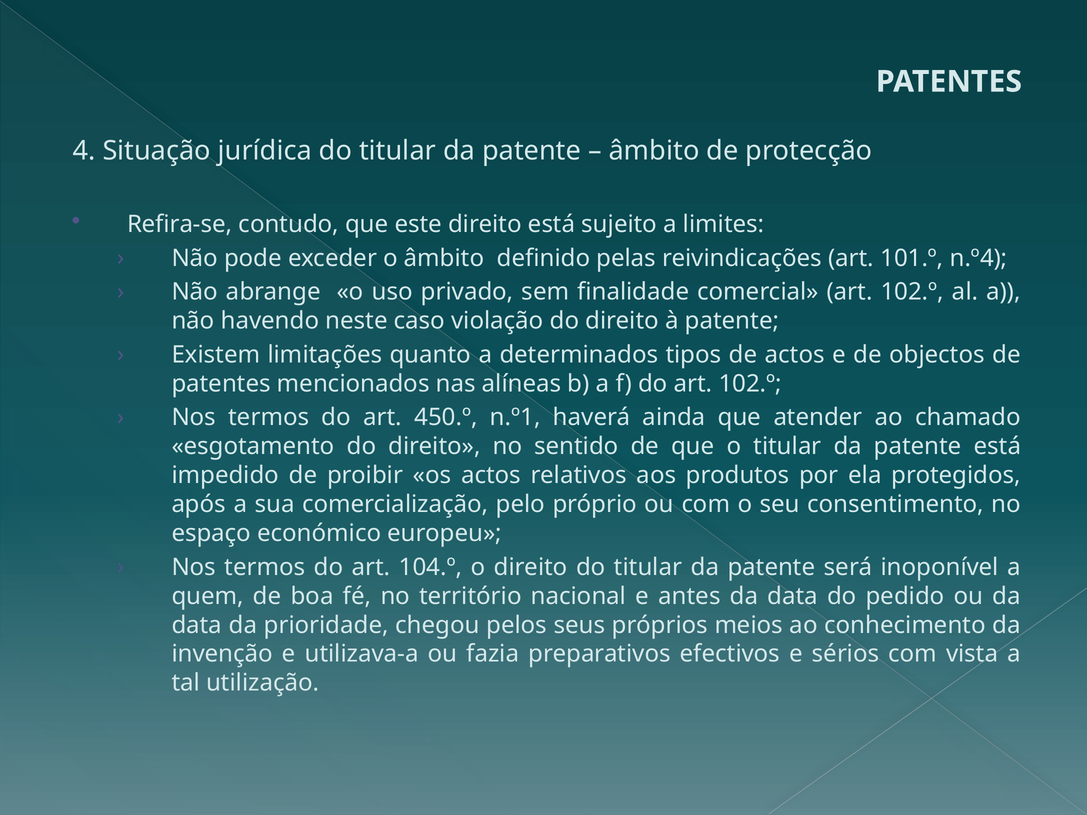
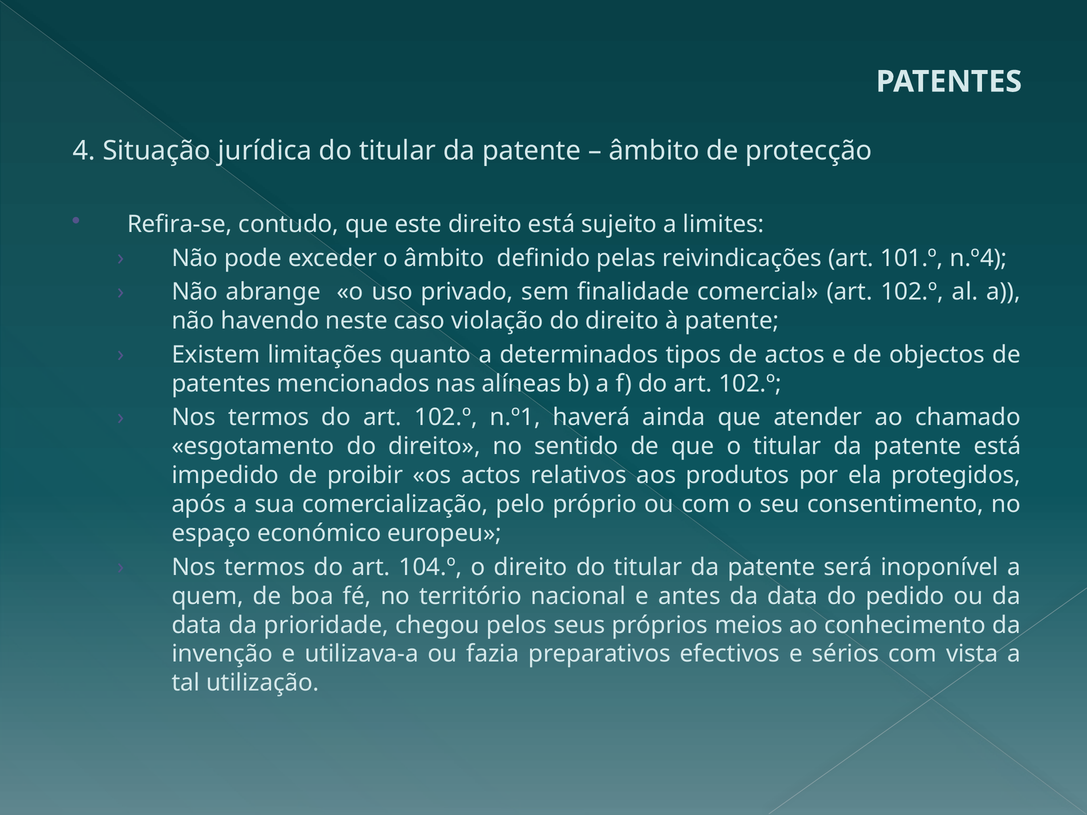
termos do art 450.º: 450.º -> 102.º
